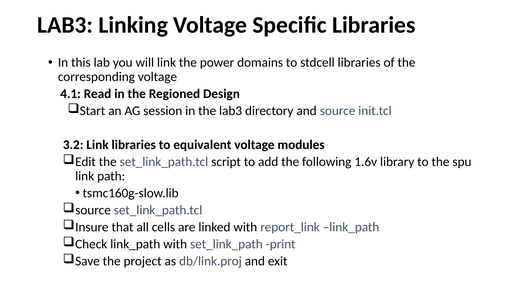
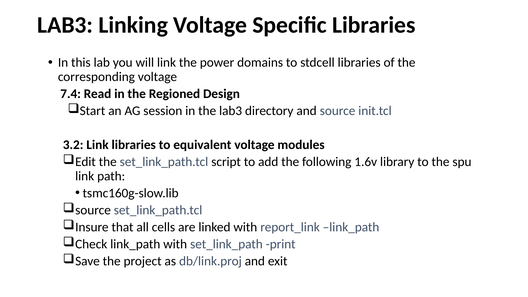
4.1: 4.1 -> 7.4
